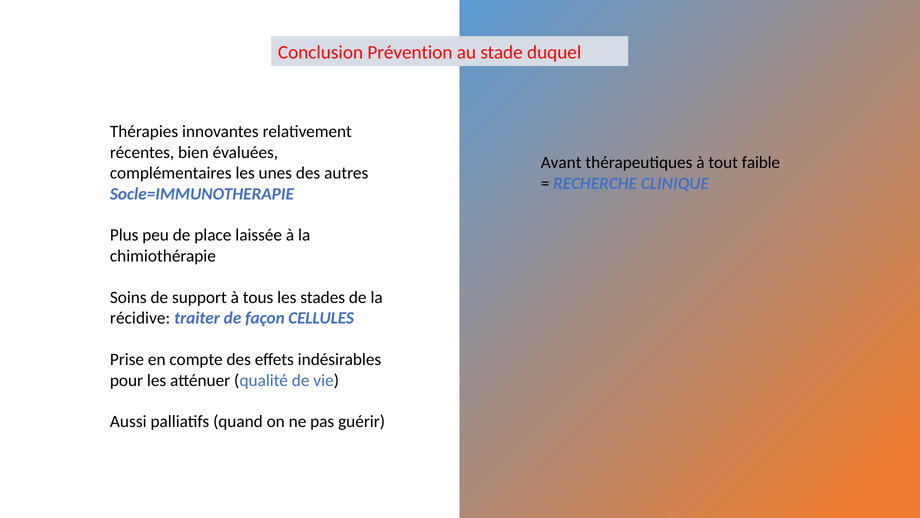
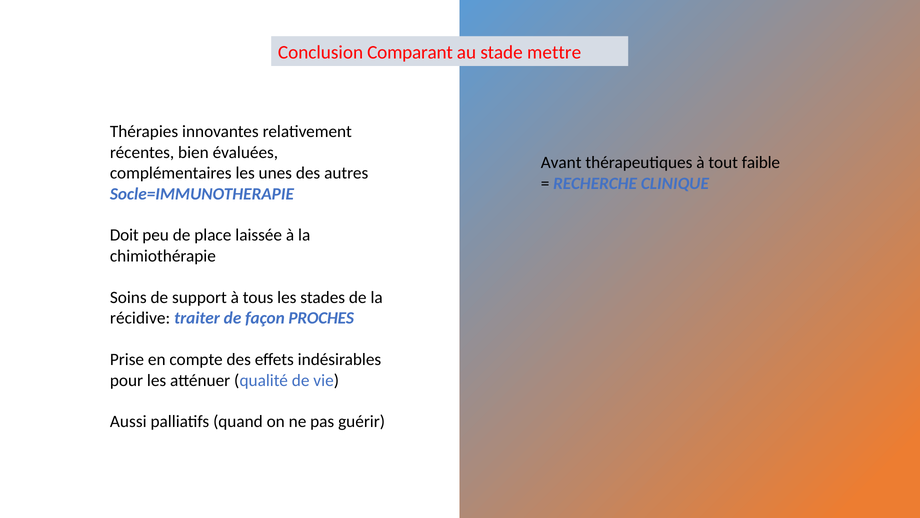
Prévention: Prévention -> Comparant
duquel: duquel -> mettre
Plus: Plus -> Doit
CELLULES: CELLULES -> PROCHES
